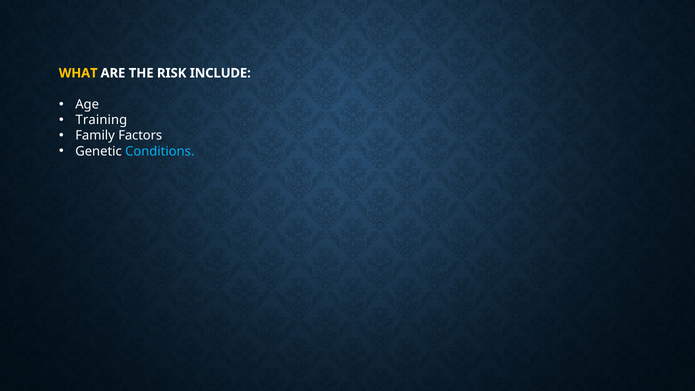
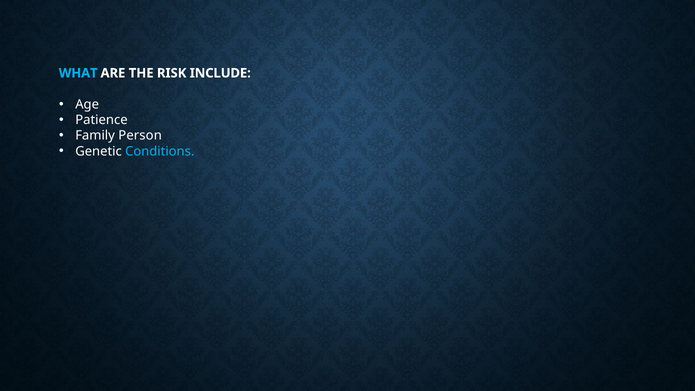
WHAT colour: yellow -> light blue
Training: Training -> Patience
Factors: Factors -> Person
